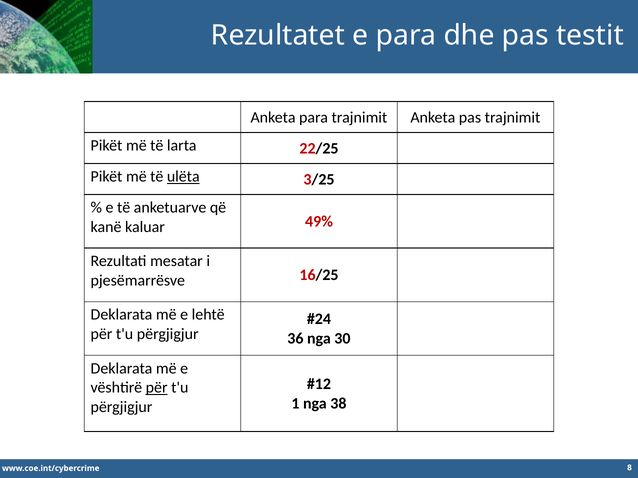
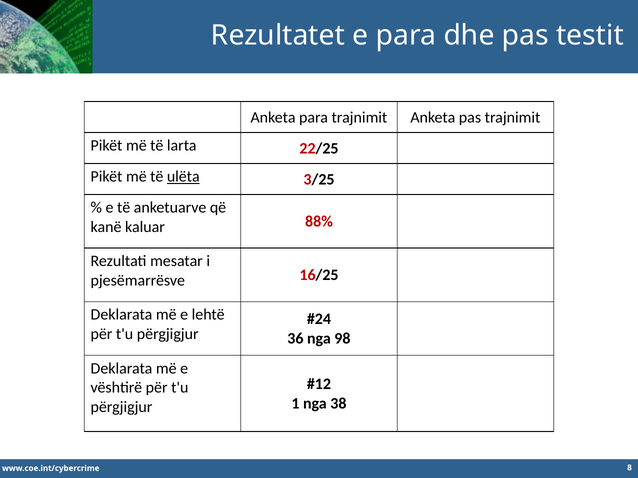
49%: 49% -> 88%
30: 30 -> 98
për at (157, 388) underline: present -> none
